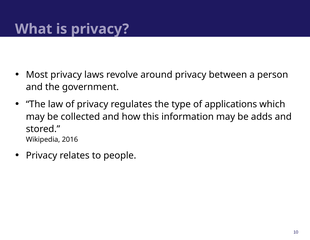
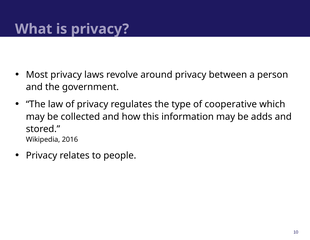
applications: applications -> cooperative
